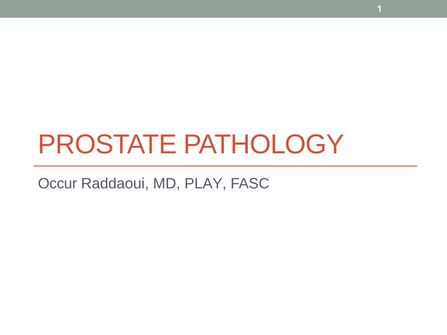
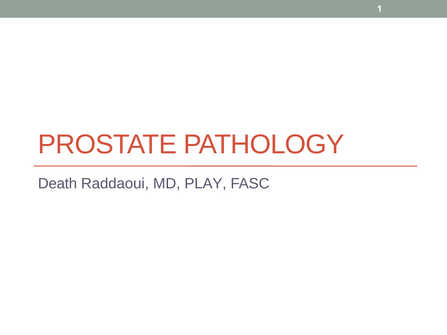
Occur: Occur -> Death
